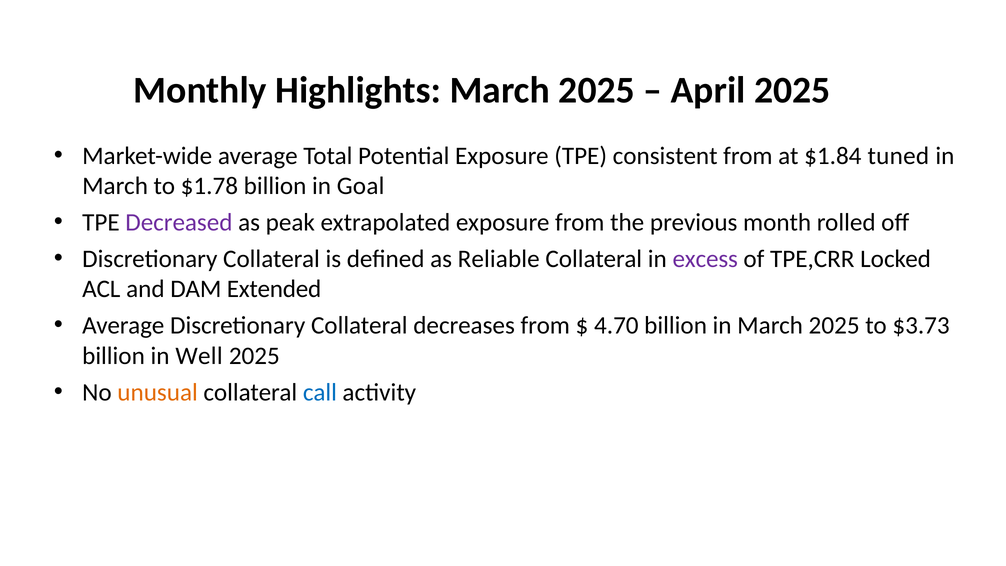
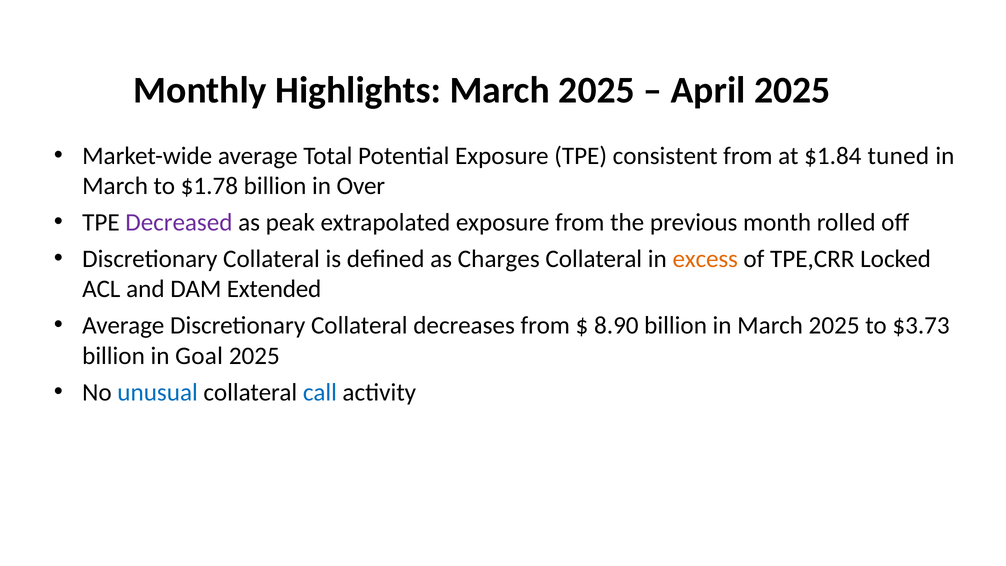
Goal: Goal -> Over
Reliable: Reliable -> Charges
excess colour: purple -> orange
4.70: 4.70 -> 8.90
Well: Well -> Goal
unusual colour: orange -> blue
